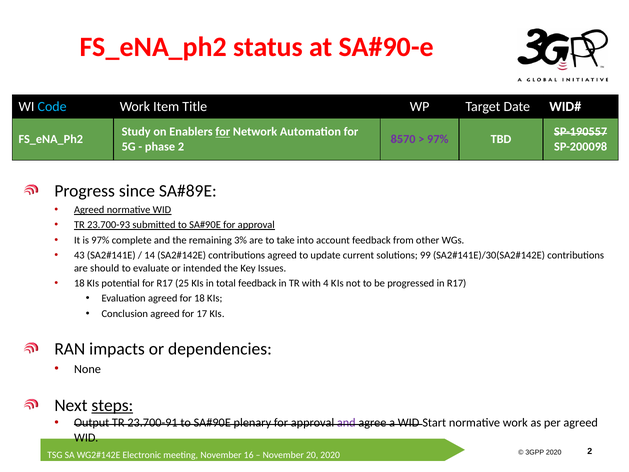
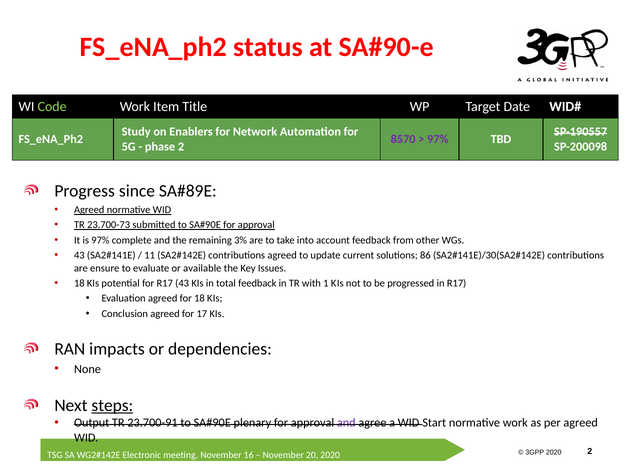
Code colour: light blue -> light green
for at (223, 132) underline: present -> none
23.700-93: 23.700-93 -> 23.700-73
14: 14 -> 11
99: 99 -> 86
should: should -> ensure
intended: intended -> available
R17 25: 25 -> 43
4: 4 -> 1
